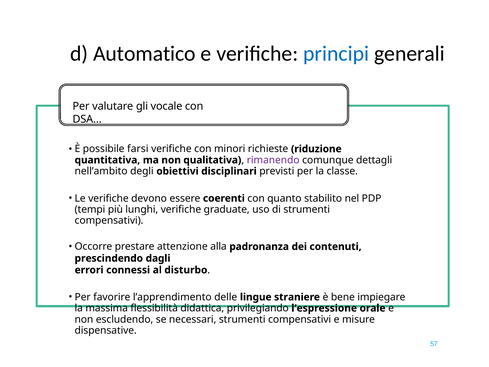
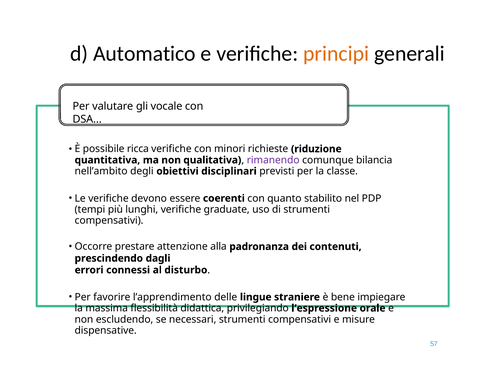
principi colour: blue -> orange
farsi: farsi -> ricca
dettagli: dettagli -> bilancia
